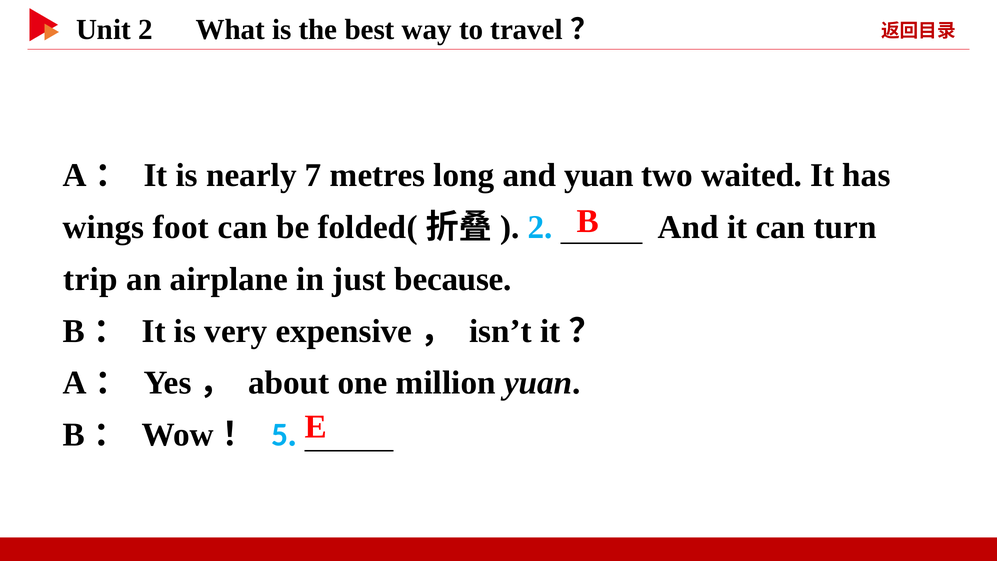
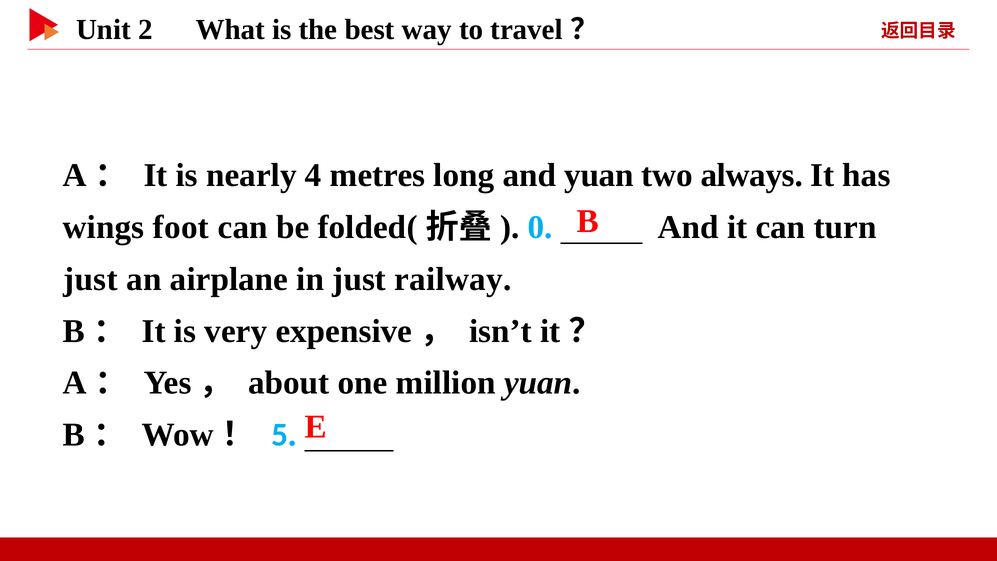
7: 7 -> 4
waited: waited -> always
2 at (540, 227): 2 -> 0
trip at (90, 279): trip -> just
because: because -> railway
